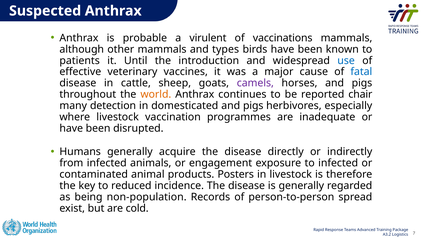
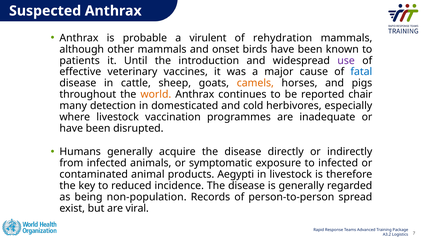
vaccinations: vaccinations -> rehydration
types: types -> onset
use colour: blue -> purple
camels colour: purple -> orange
domesticated and pigs: pigs -> cold
engagement: engagement -> symptomatic
Posters: Posters -> Aegypti
cold: cold -> viral
